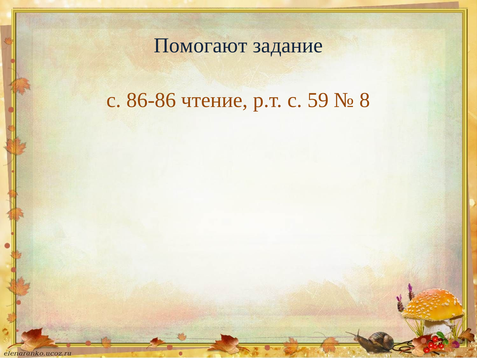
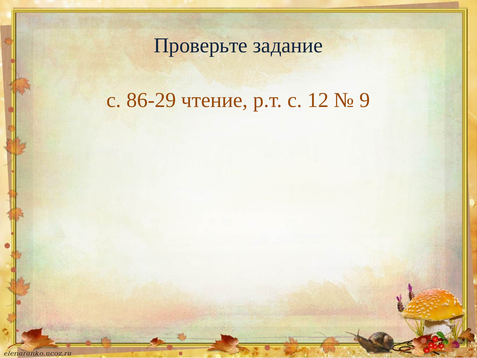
Помогают: Помогают -> Проверьте
86-86: 86-86 -> 86-29
59: 59 -> 12
8: 8 -> 9
